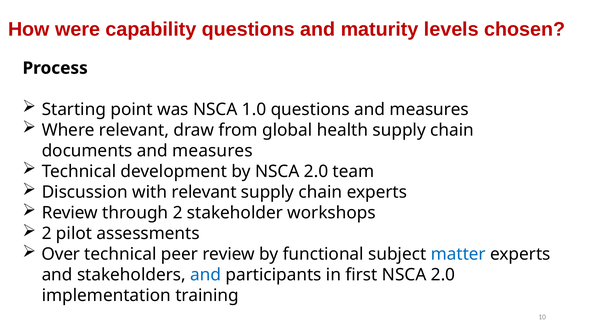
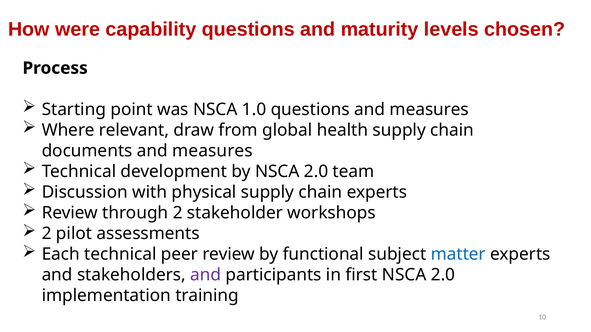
with relevant: relevant -> physical
Over: Over -> Each
and at (206, 275) colour: blue -> purple
